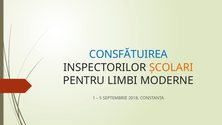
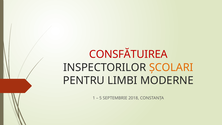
CONSFĂTUIREA colour: blue -> red
